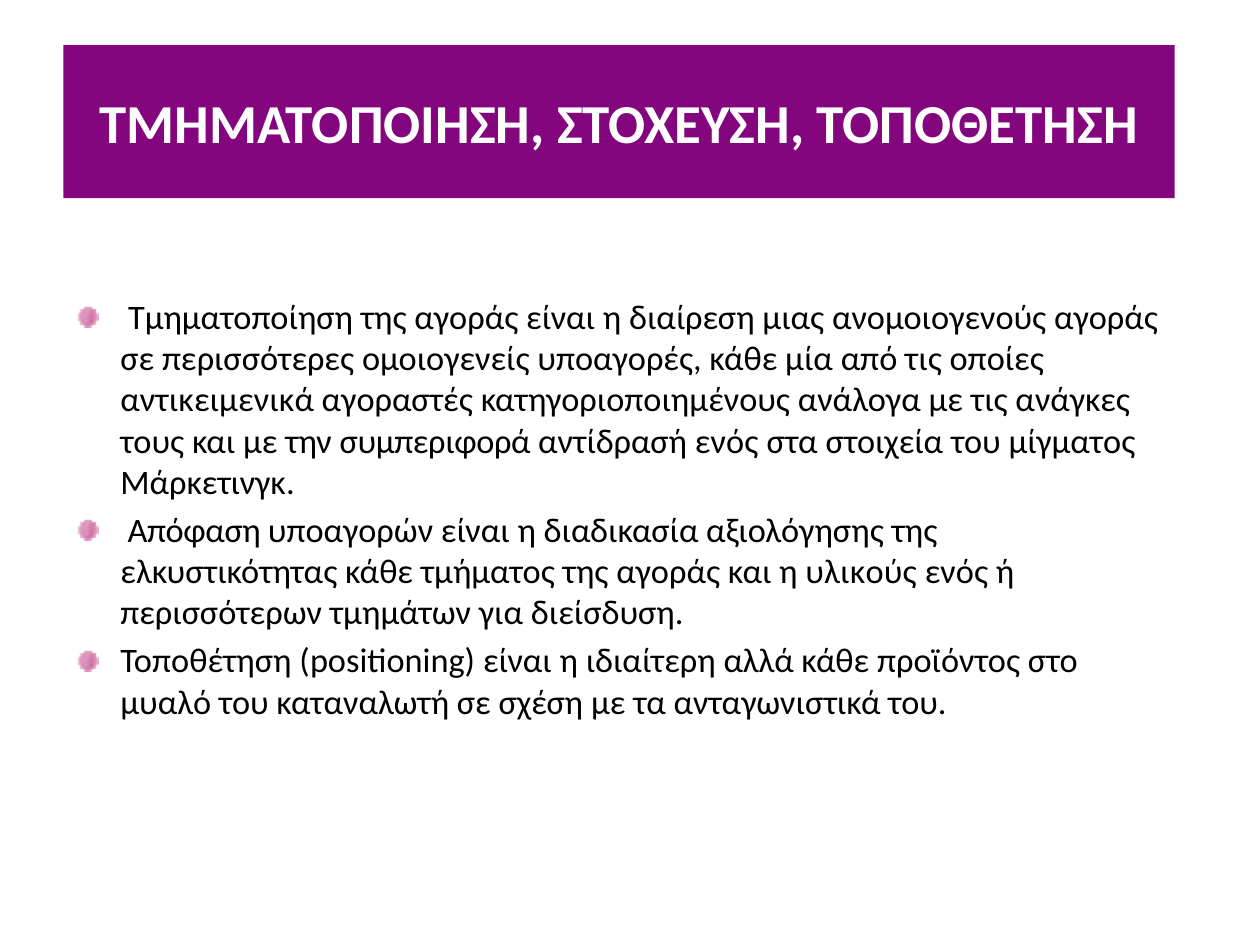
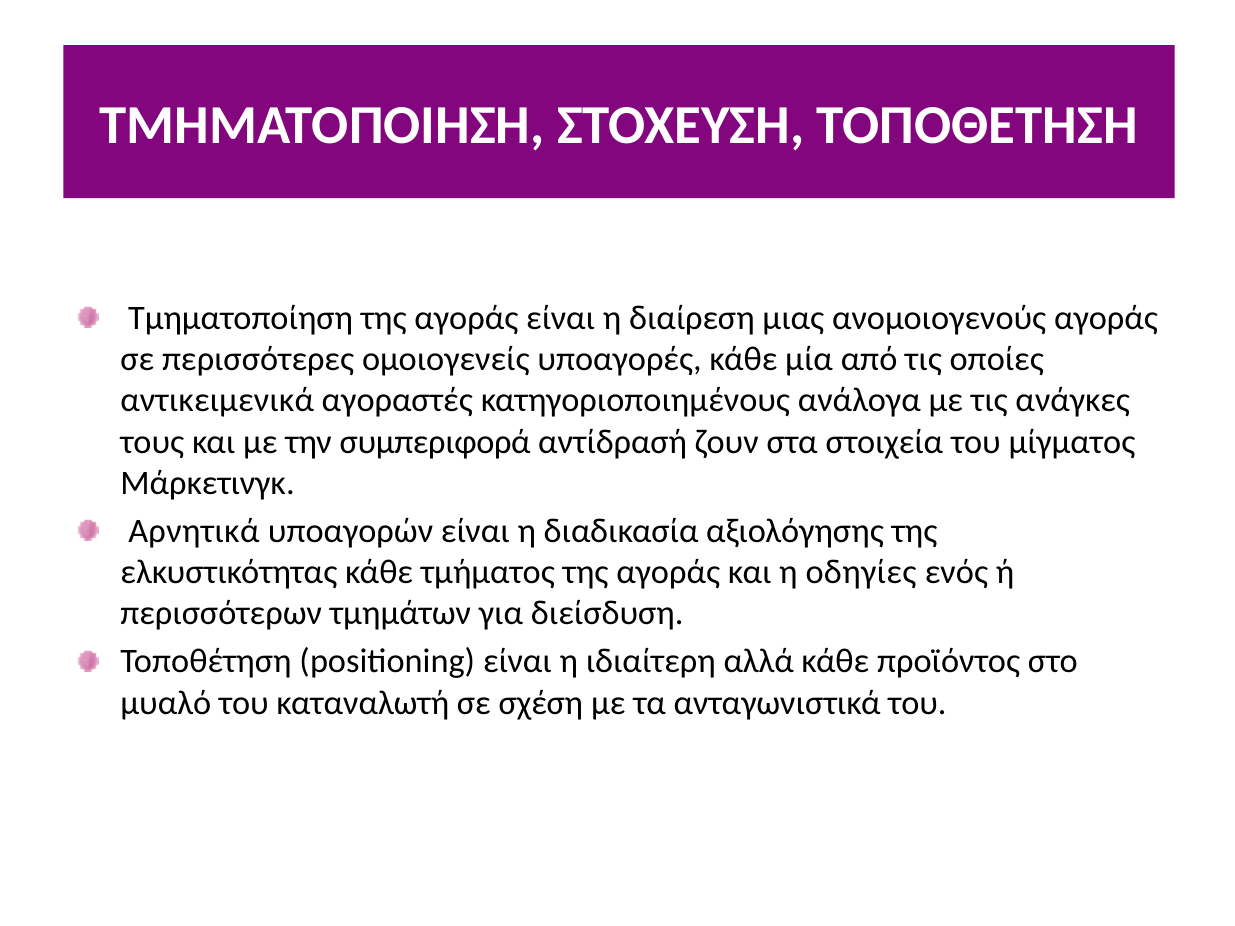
αντίδρασή ενός: ενός -> ζουν
Απόφαση: Απόφαση -> Αρνητικά
υλικούς: υλικούς -> οδηγίες
